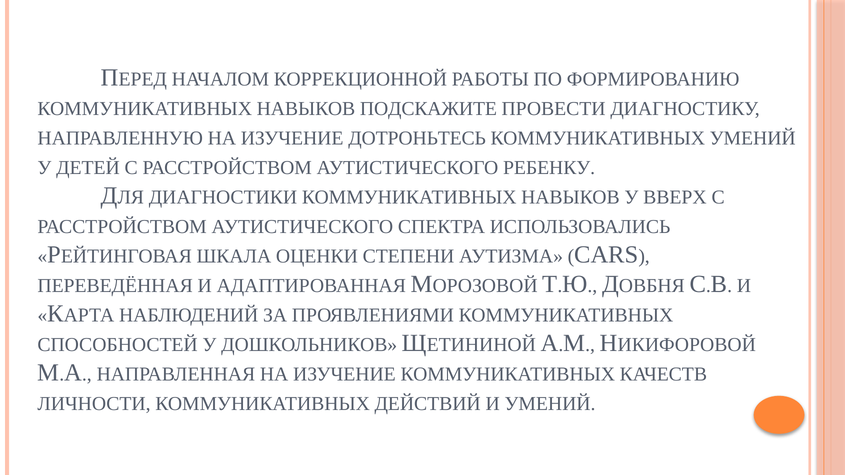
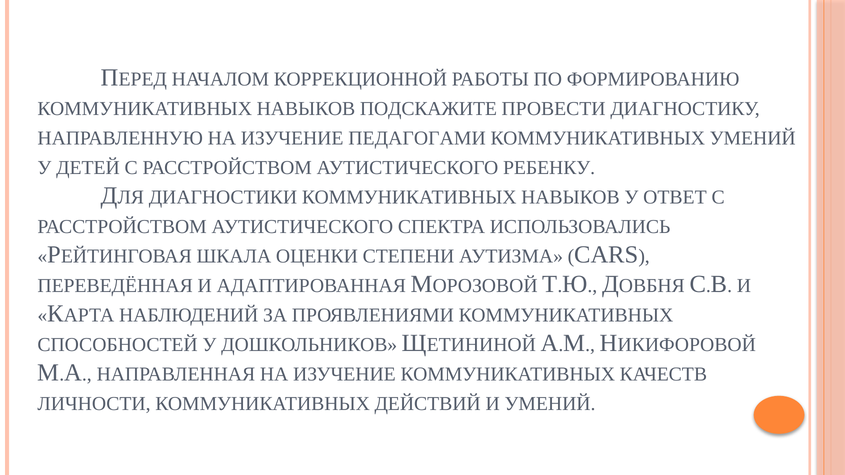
ДОТРОНЬТЕСЬ: ДОТРОНЬТЕСЬ -> ПЕДАГОГАМИ
ВВЕРХ: ВВЕРХ -> ОТВЕТ
